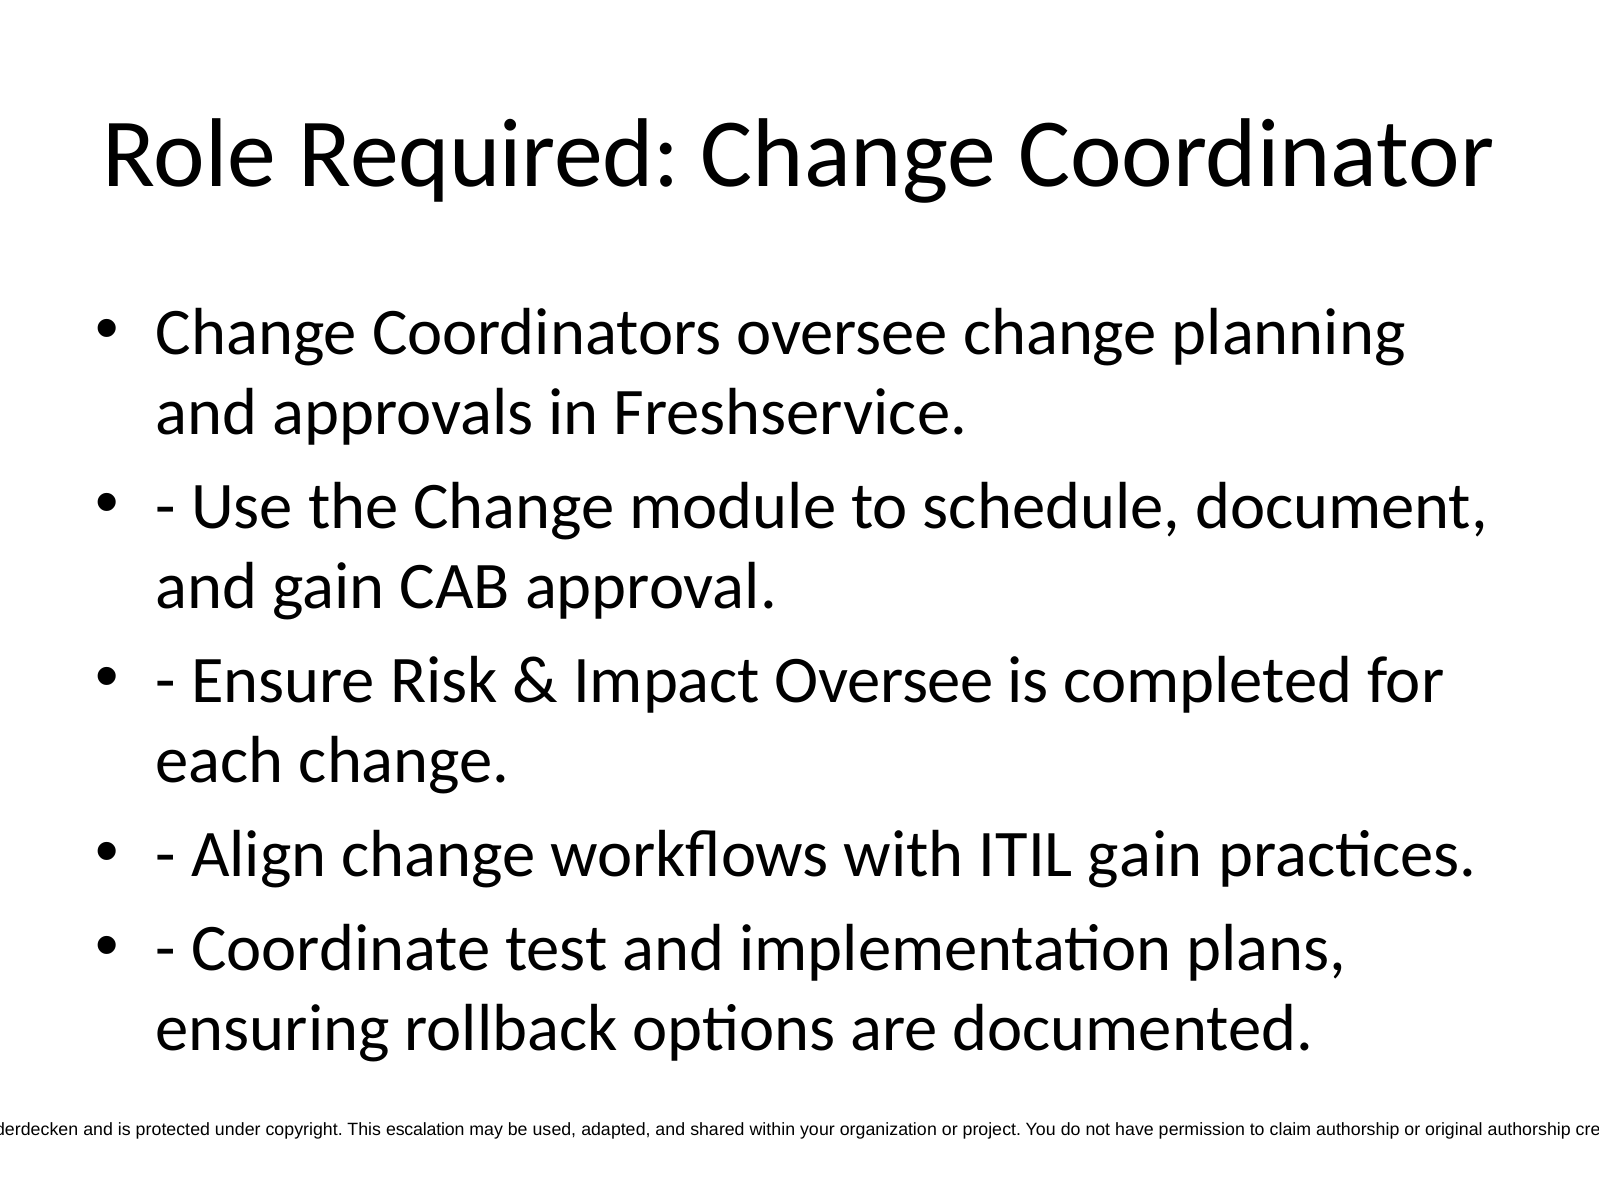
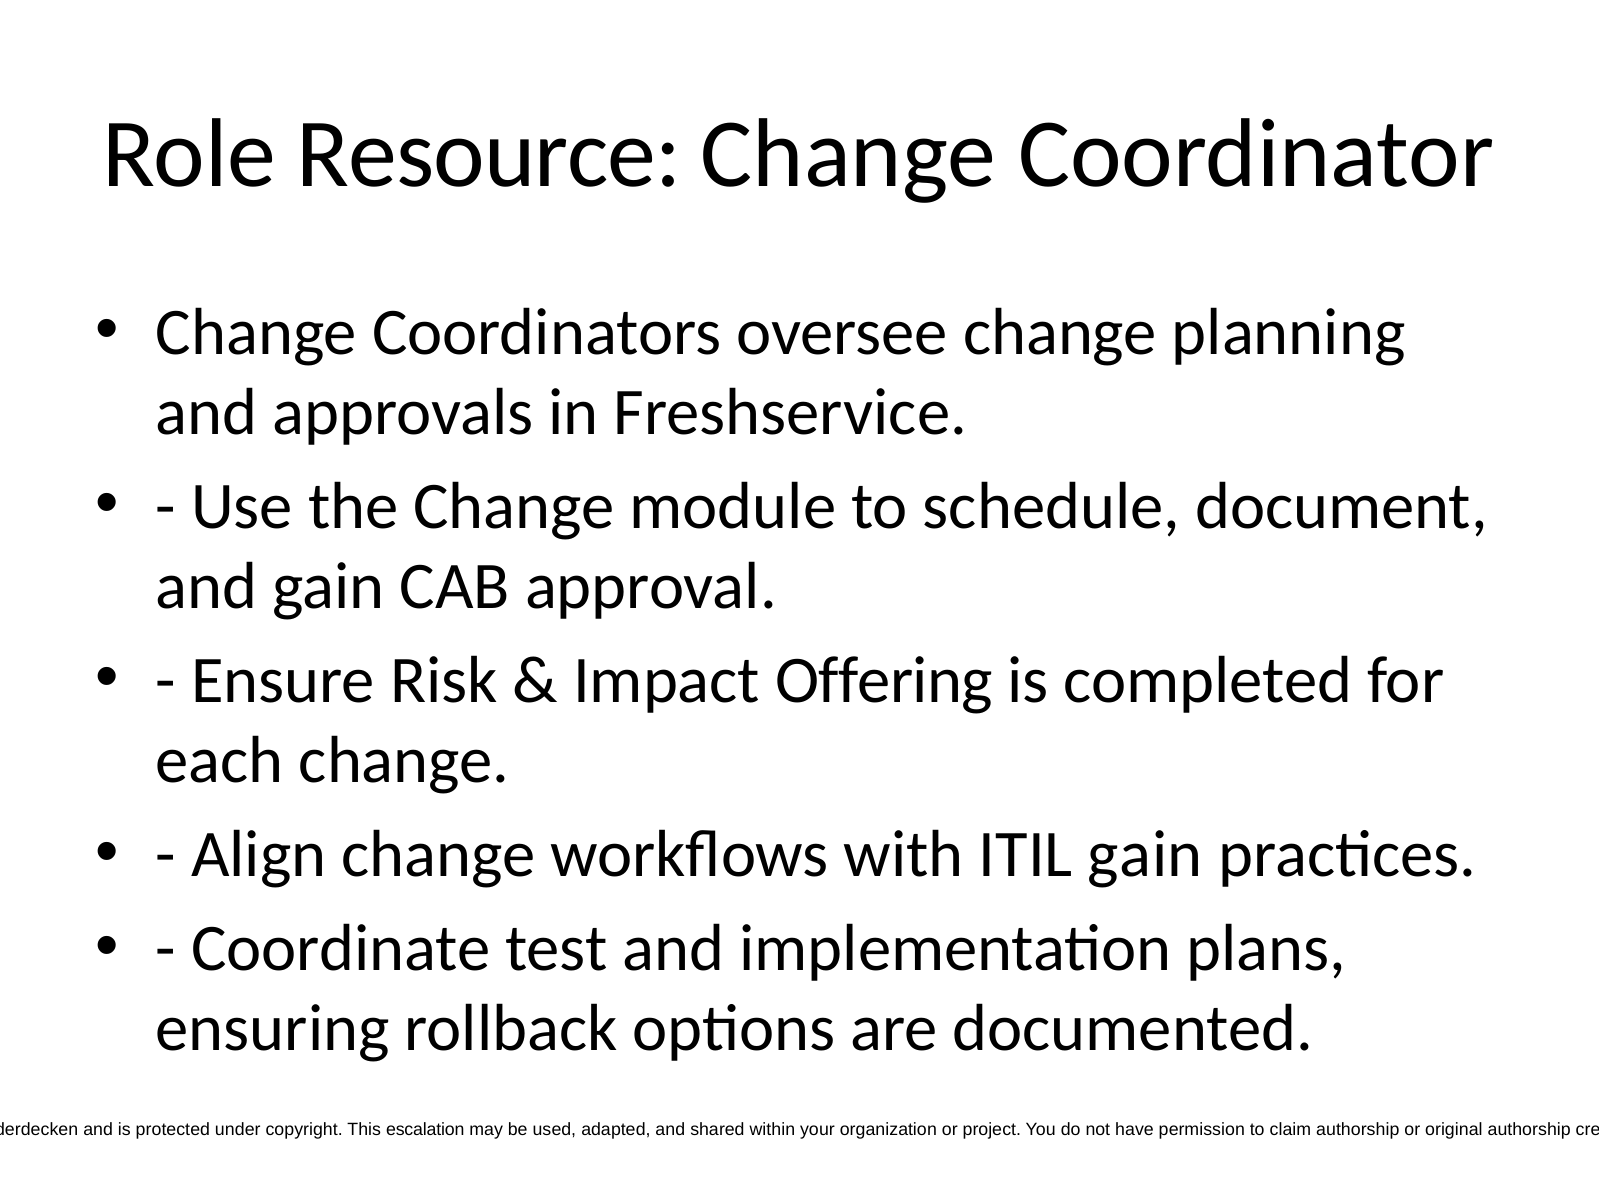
Role Required: Required -> Resource
Impact Oversee: Oversee -> Offering
